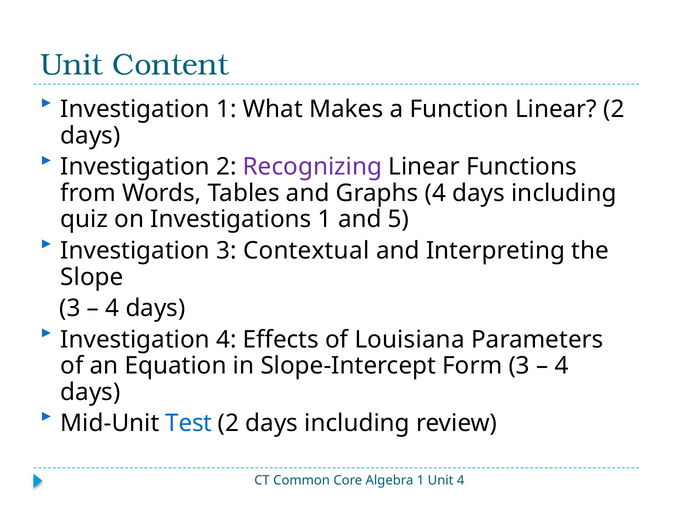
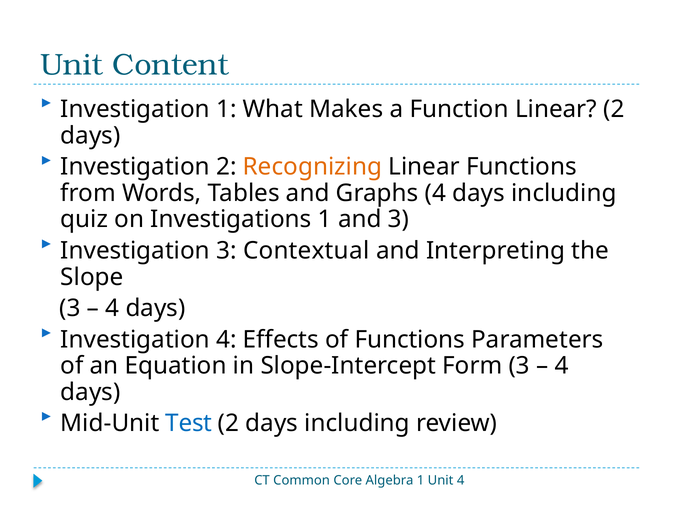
Recognizing colour: purple -> orange
and 5: 5 -> 3
of Louisiana: Louisiana -> Functions
